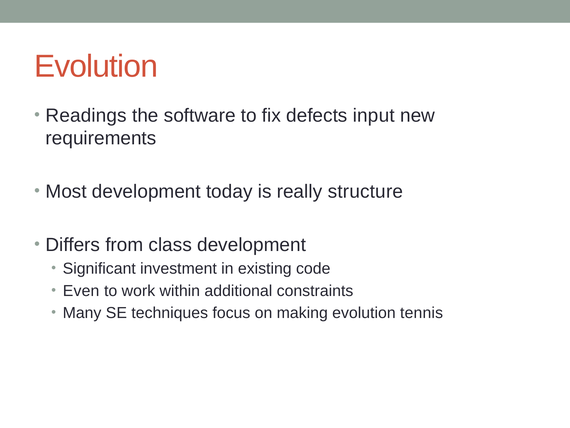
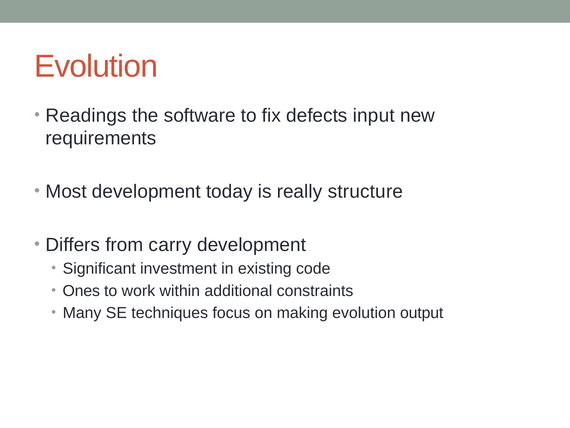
class: class -> carry
Even: Even -> Ones
tennis: tennis -> output
